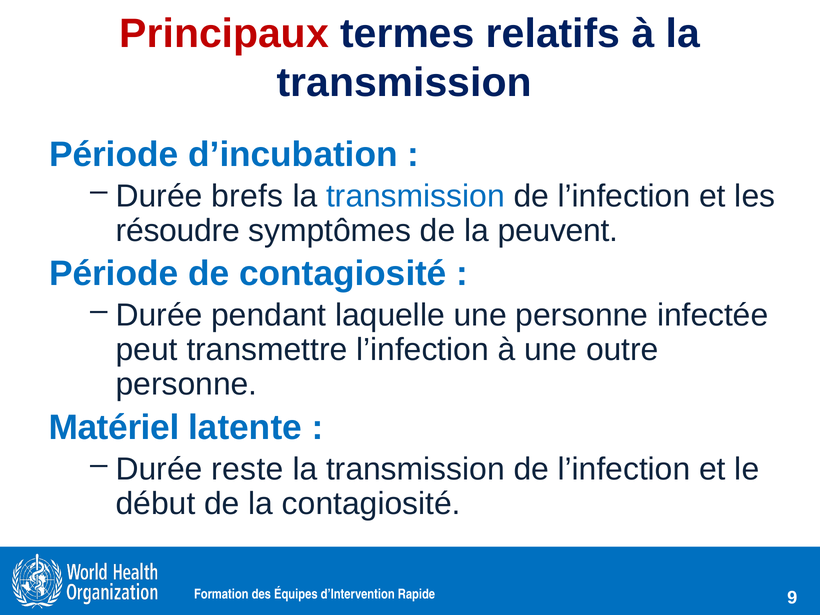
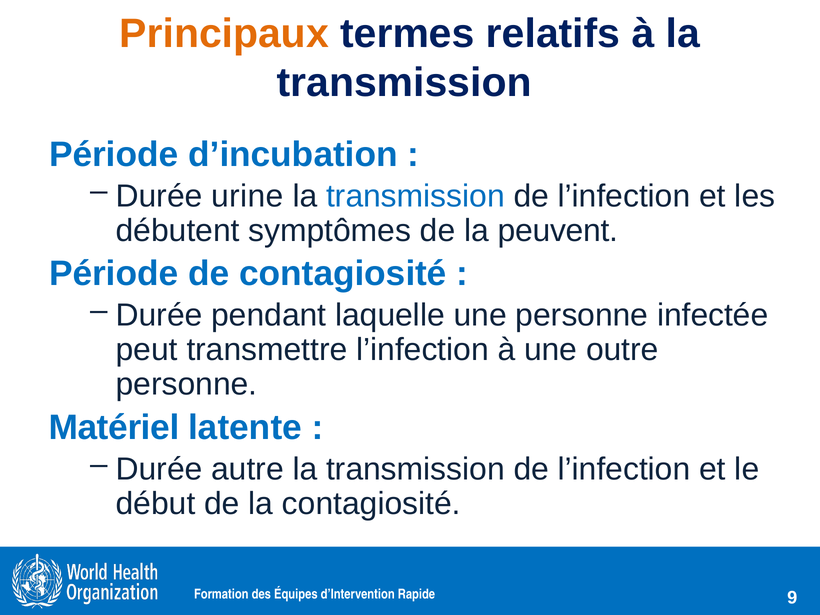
Principaux colour: red -> orange
brefs: brefs -> urine
résoudre: résoudre -> débutent
reste: reste -> autre
